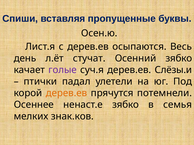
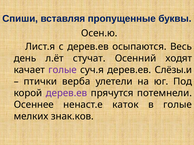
Осенний зябко: зябко -> ходят
падал: падал -> верба
дерев.ев at (66, 93) colour: orange -> purple
ненаст.е зябко: зябко -> каток
в семья: семья -> голые
